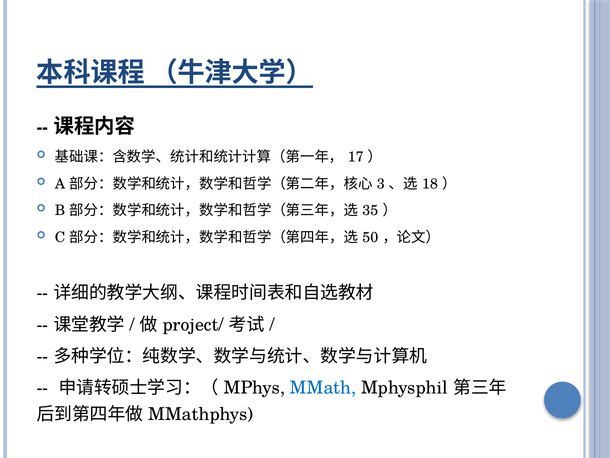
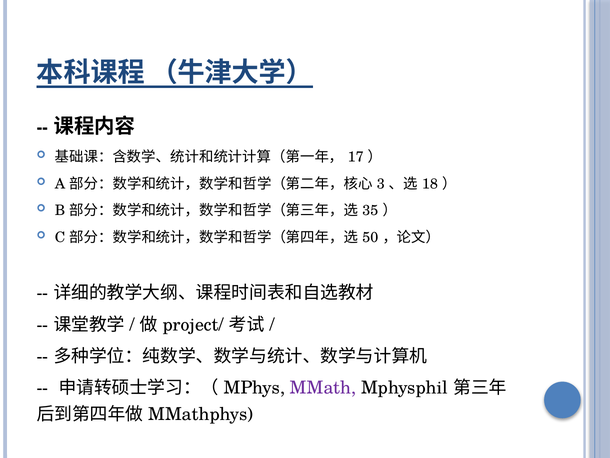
MMath colour: blue -> purple
